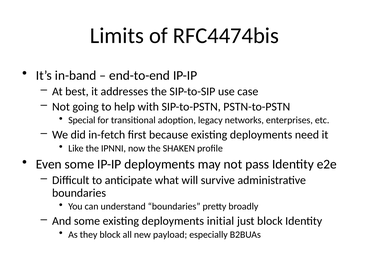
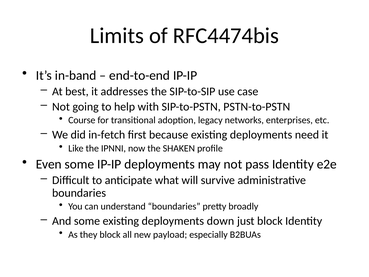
Special: Special -> Course
initial: initial -> down
